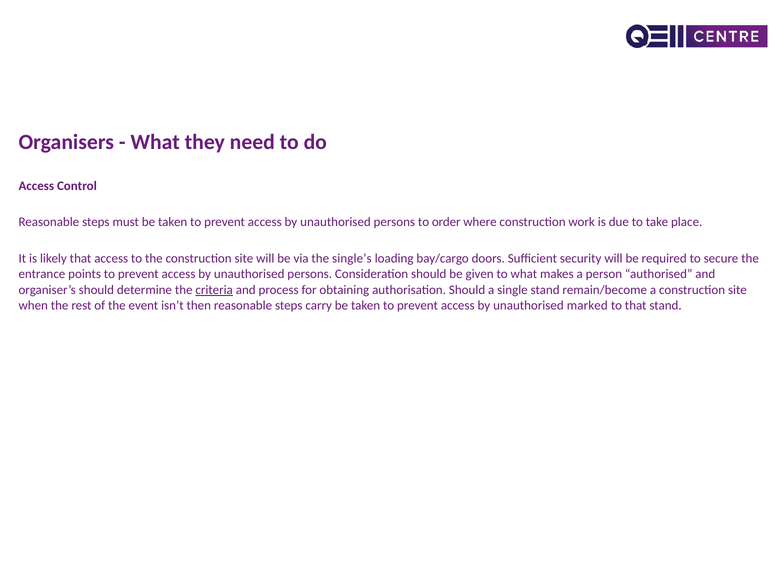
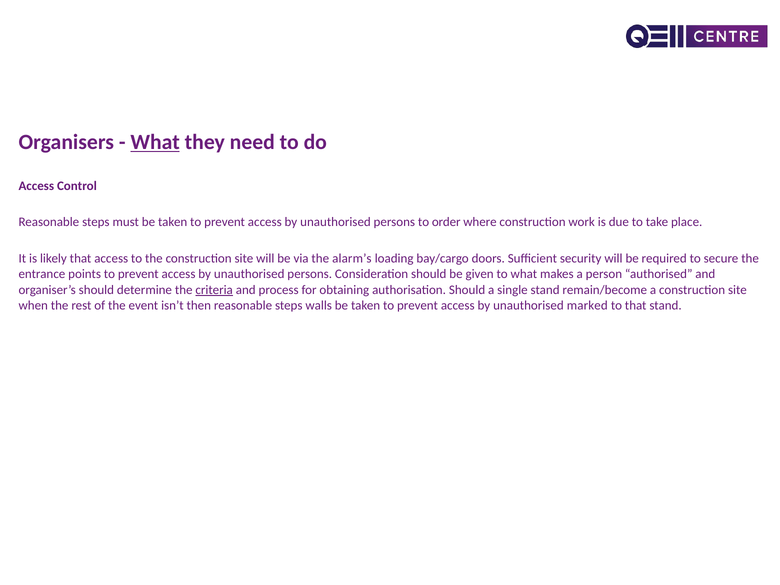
What at (155, 142) underline: none -> present
single’s: single’s -> alarm’s
carry: carry -> walls
